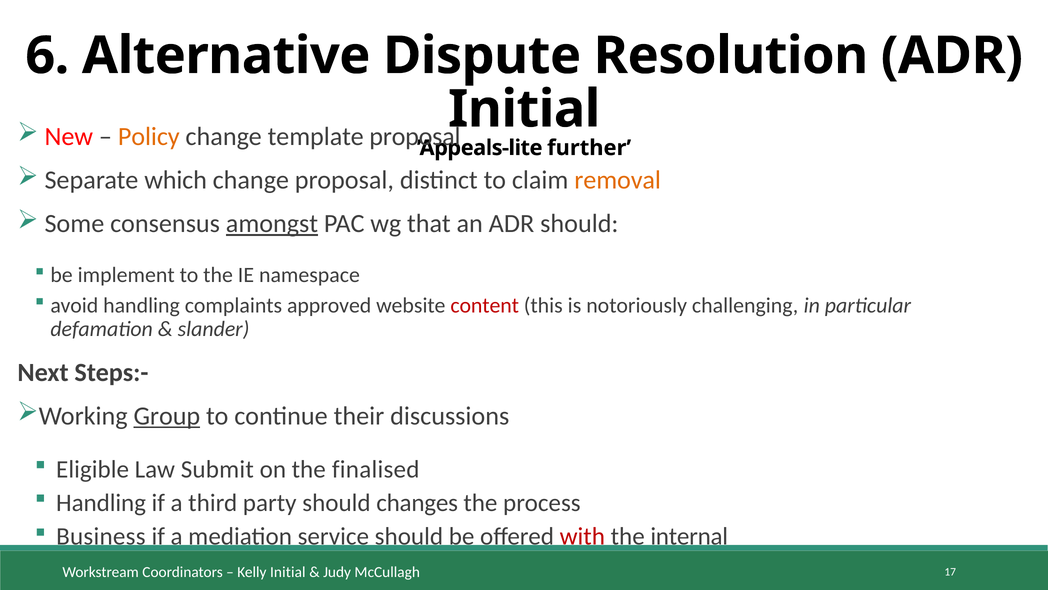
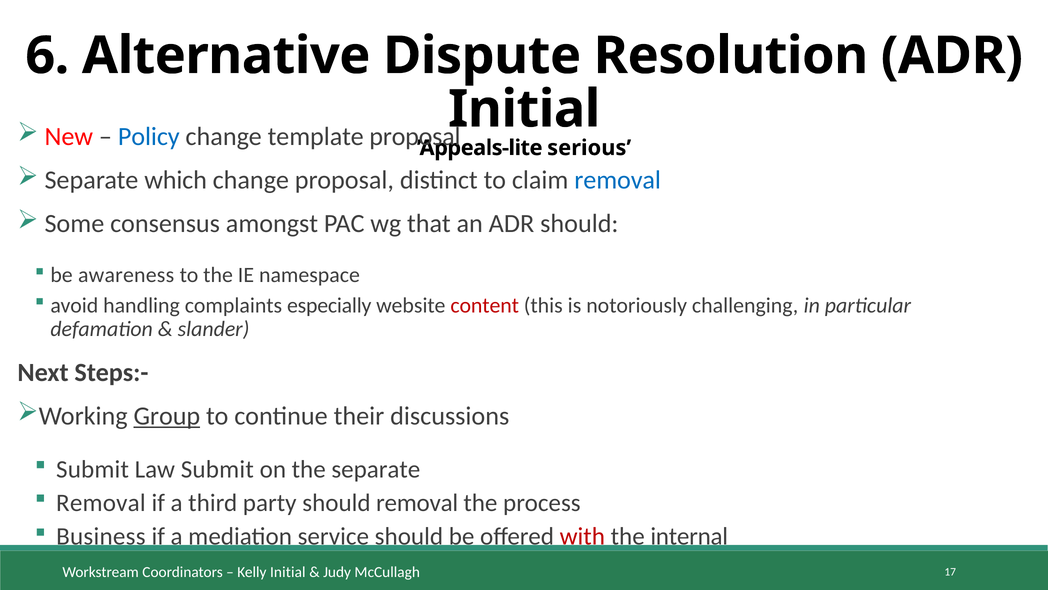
Policy colour: orange -> blue
further: further -> serious
removal at (618, 180) colour: orange -> blue
amongst underline: present -> none
implement: implement -> awareness
approved: approved -> especially
Eligible at (93, 469): Eligible -> Submit
the finalised: finalised -> separate
Handling at (101, 503): Handling -> Removal
should changes: changes -> removal
